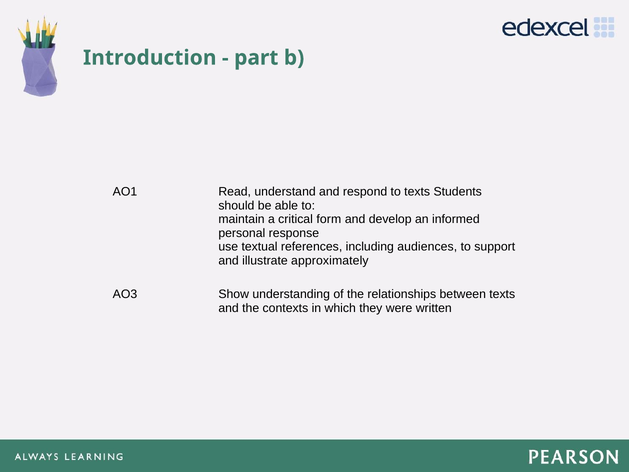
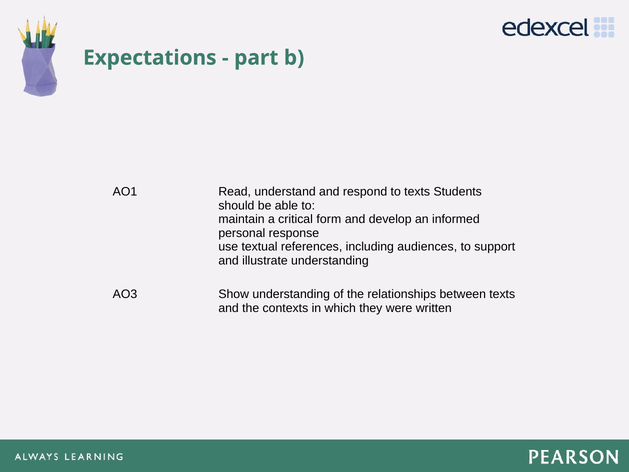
Introduction: Introduction -> Expectations
illustrate approximately: approximately -> understanding
